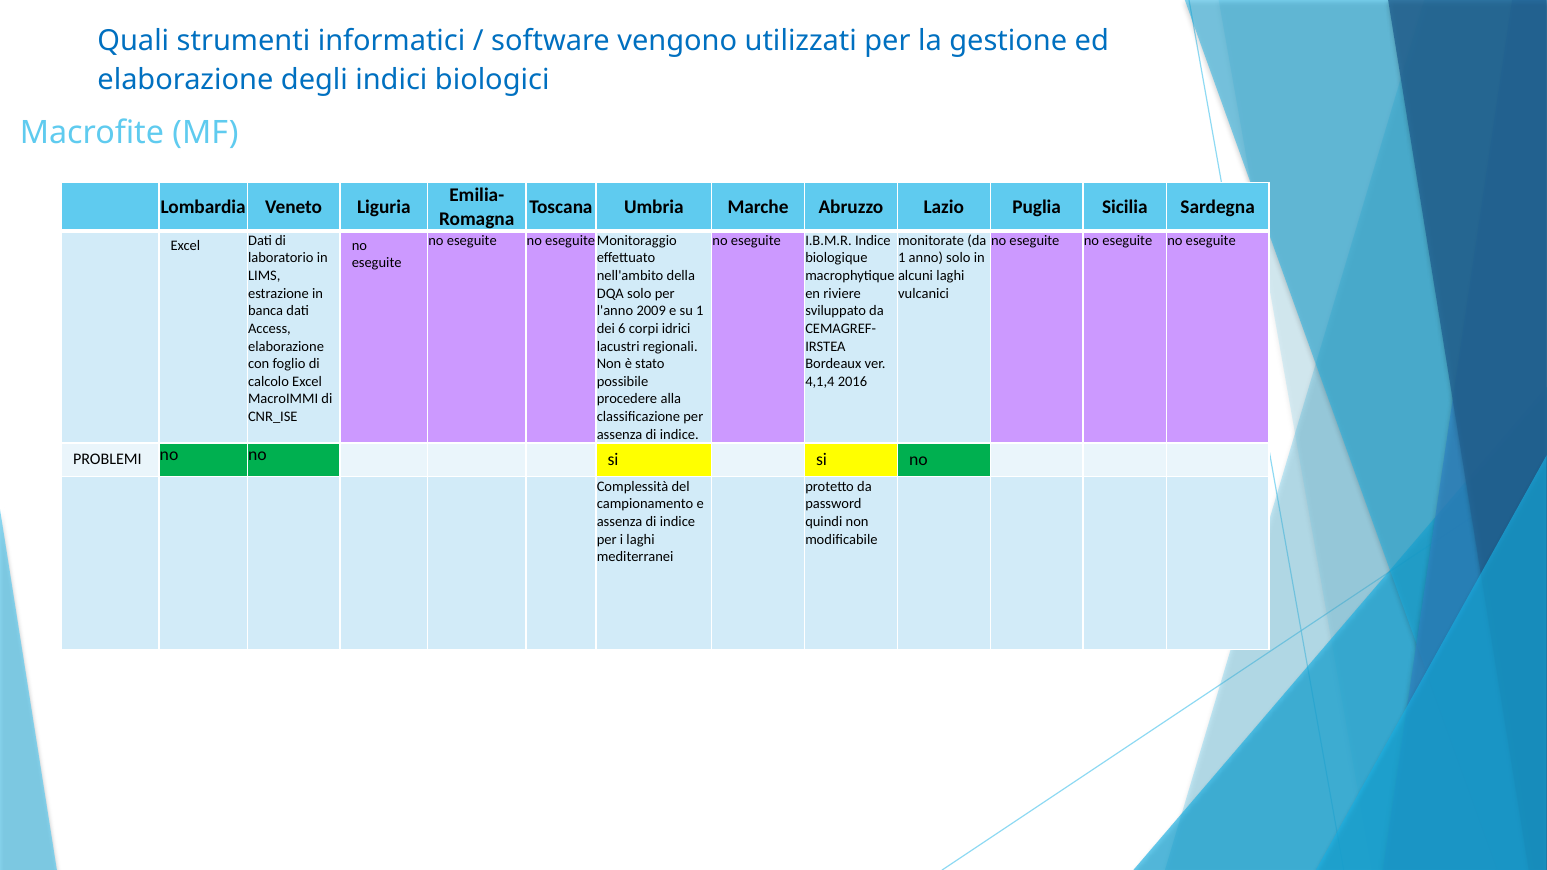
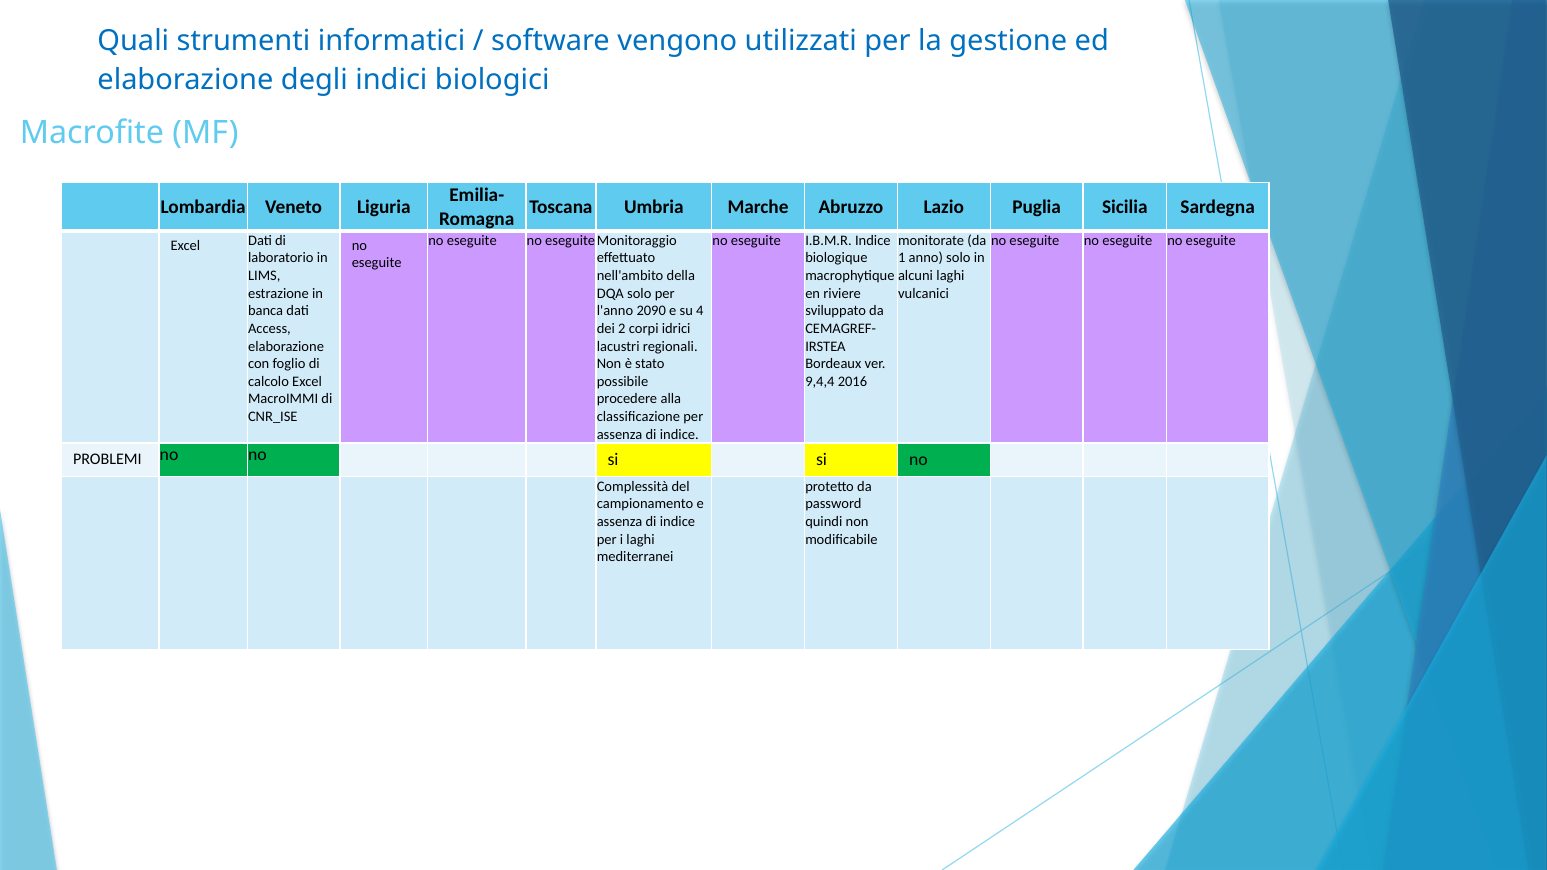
2009: 2009 -> 2090
su 1: 1 -> 4
6: 6 -> 2
4,1,4: 4,1,4 -> 9,4,4
